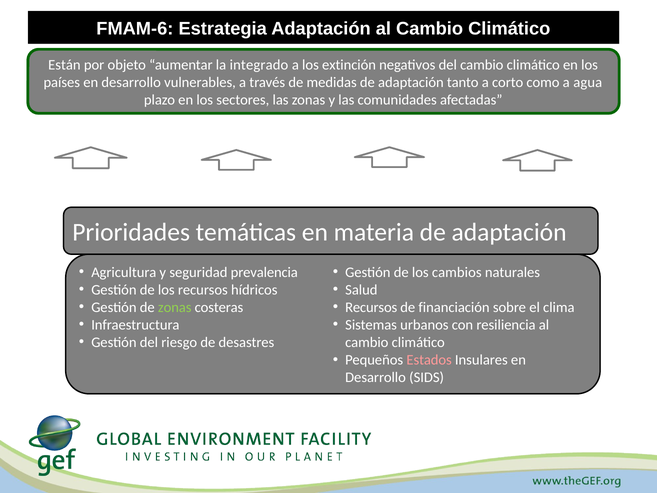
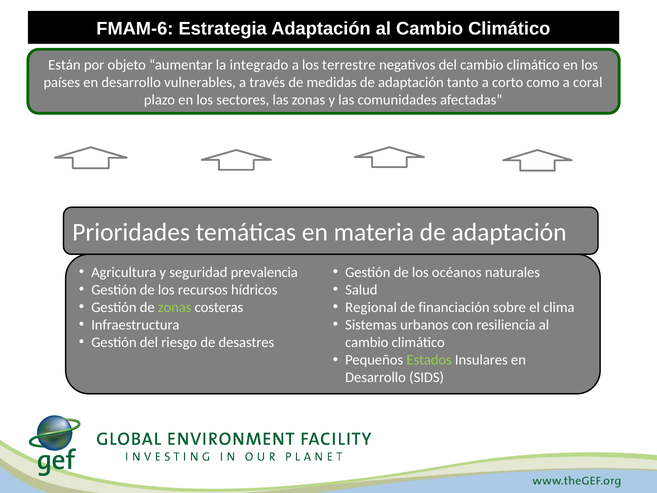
extinción: extinción -> terrestre
agua: agua -> coral
cambios: cambios -> océanos
Recursos at (371, 307): Recursos -> Regional
Estados colour: pink -> light green
